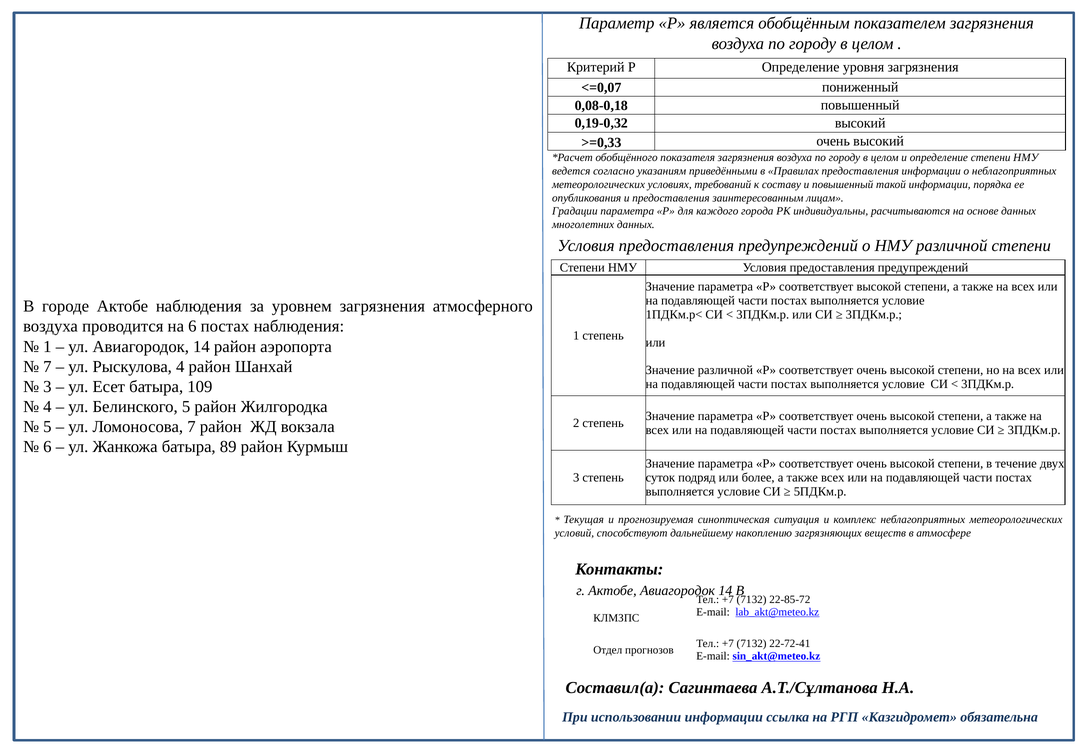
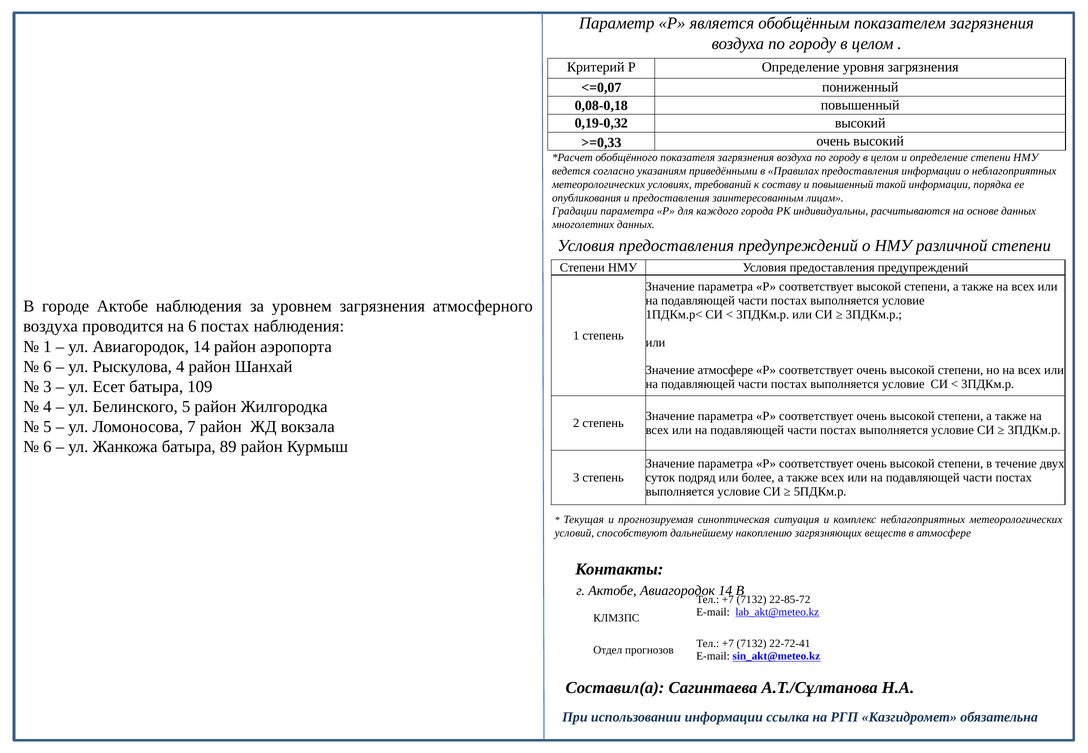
7 at (47, 367): 7 -> 6
Значение различной: различной -> атмосфере
